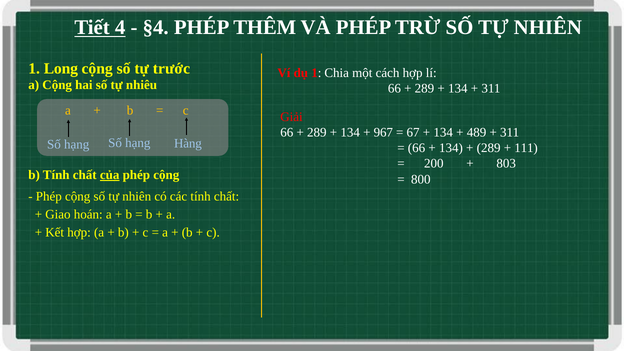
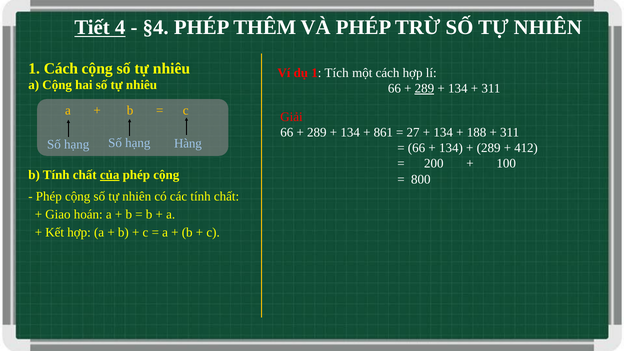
1 Long: Long -> Cách
cộng số tự trước: trước -> nhiêu
Chia: Chia -> Tích
289 at (424, 88) underline: none -> present
967: 967 -> 861
67: 67 -> 27
489: 489 -> 188
111: 111 -> 412
803: 803 -> 100
